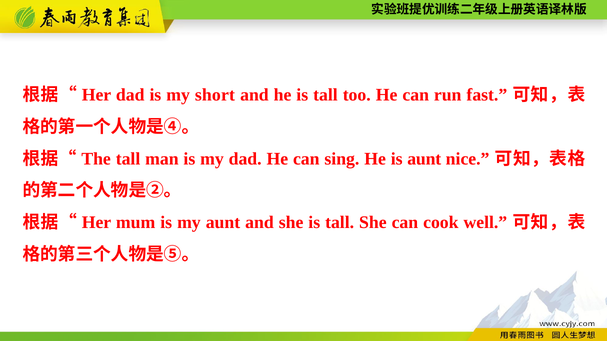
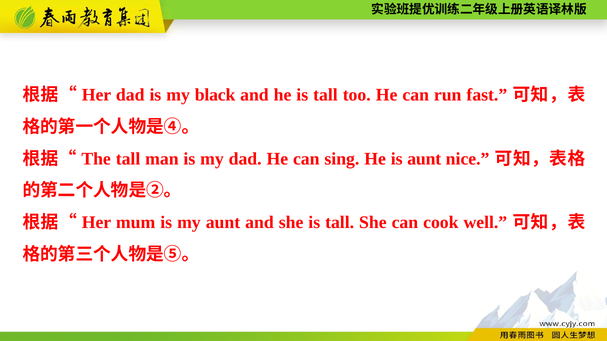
short: short -> black
